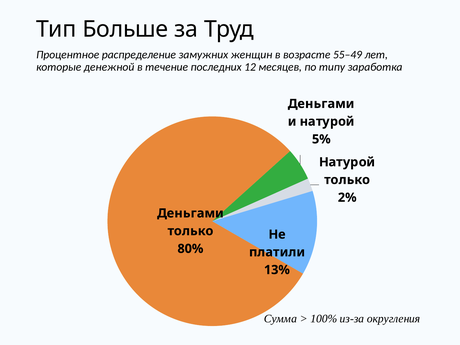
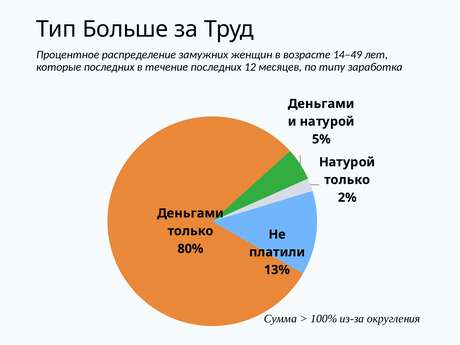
55–49: 55–49 -> 14–49
которые денежной: денежной -> последних
